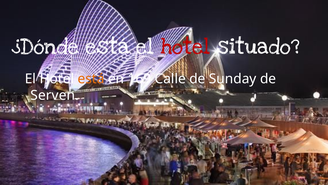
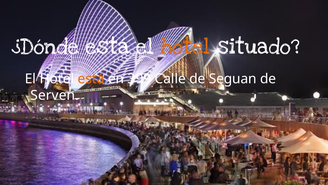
hotel at (185, 46) colour: red -> orange
169: 169 -> 399
Sunday: Sunday -> Seguan
